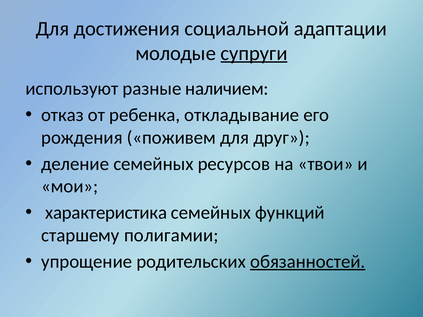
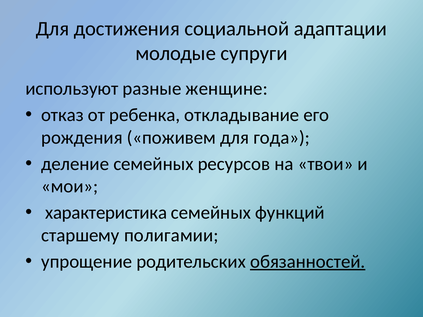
супруги underline: present -> none
наличием: наличием -> женщине
друг: друг -> года
